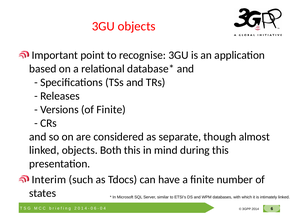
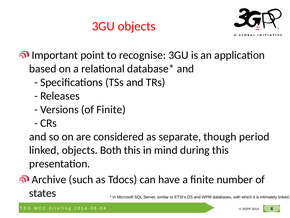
almost: almost -> period
Interim: Interim -> Archive
